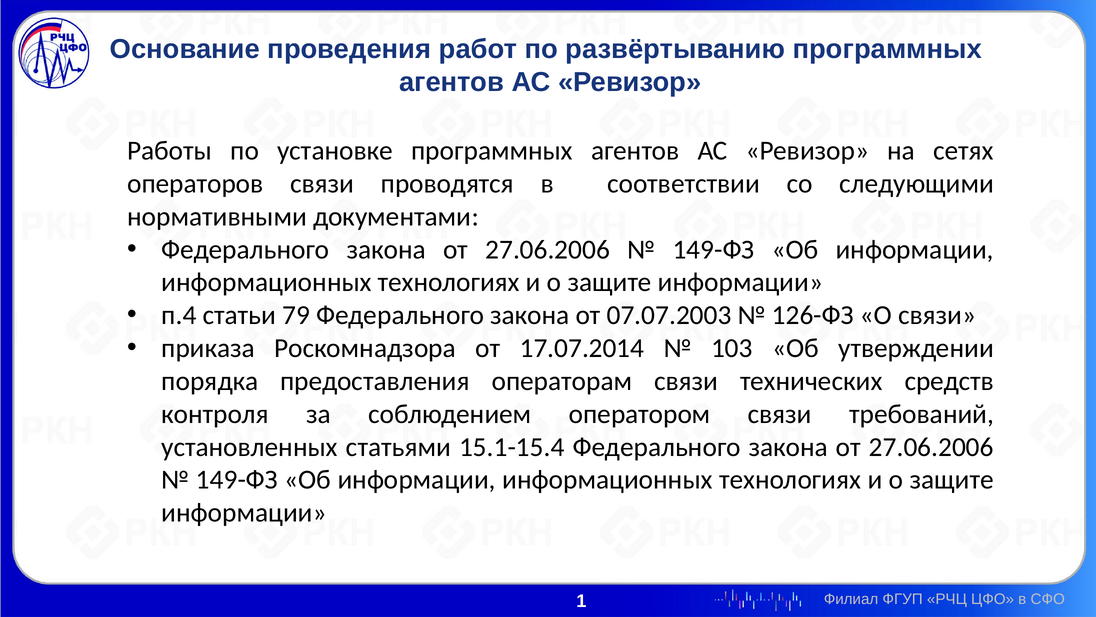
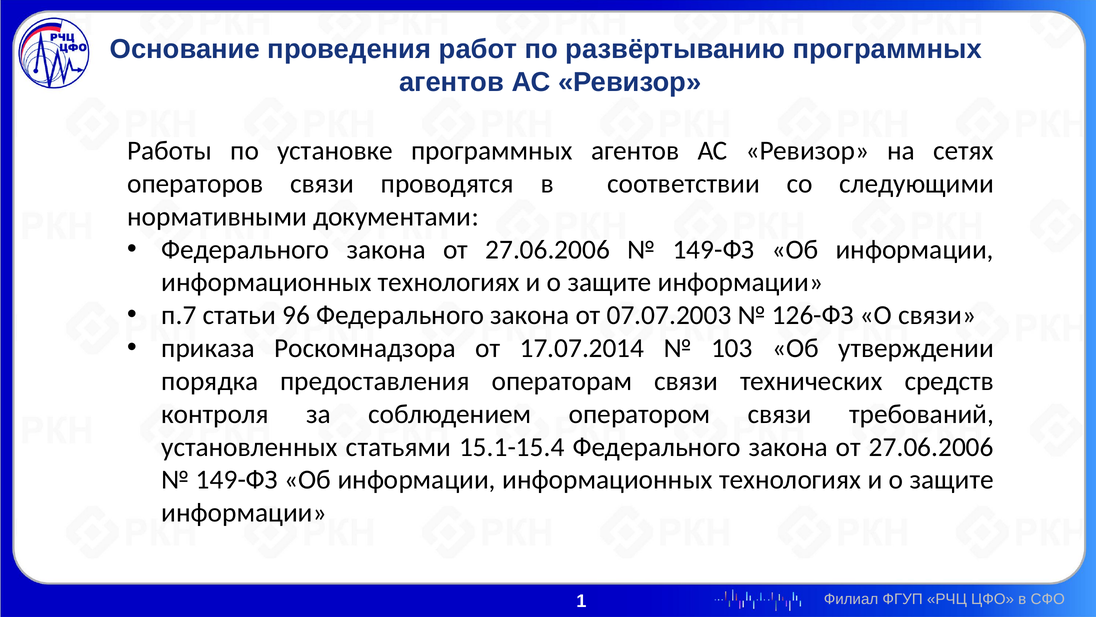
п.4: п.4 -> п.7
79: 79 -> 96
